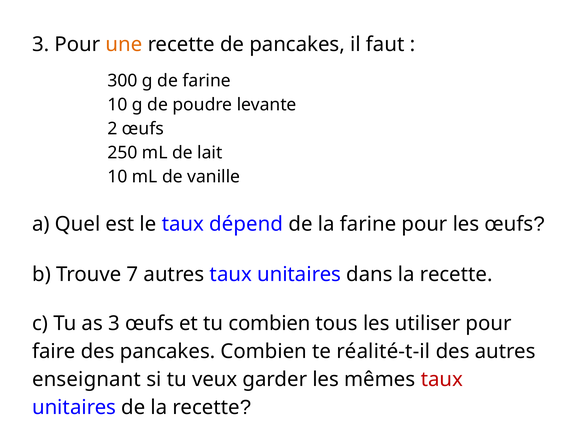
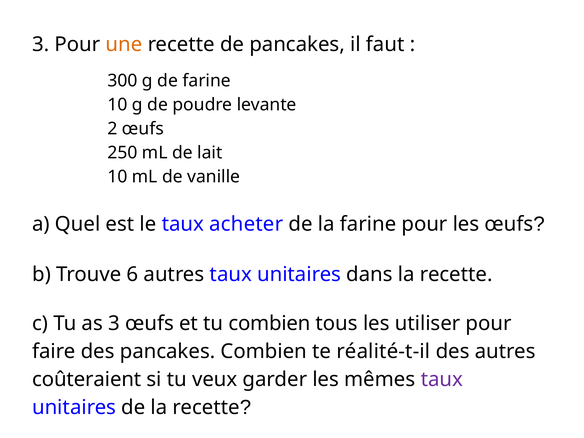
dépend: dépend -> acheter
7: 7 -> 6
enseignant: enseignant -> coûteraient
taux at (442, 379) colour: red -> purple
